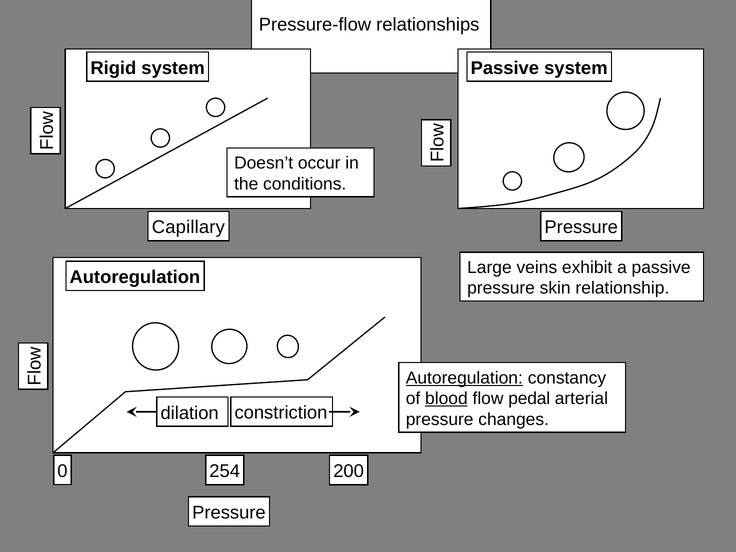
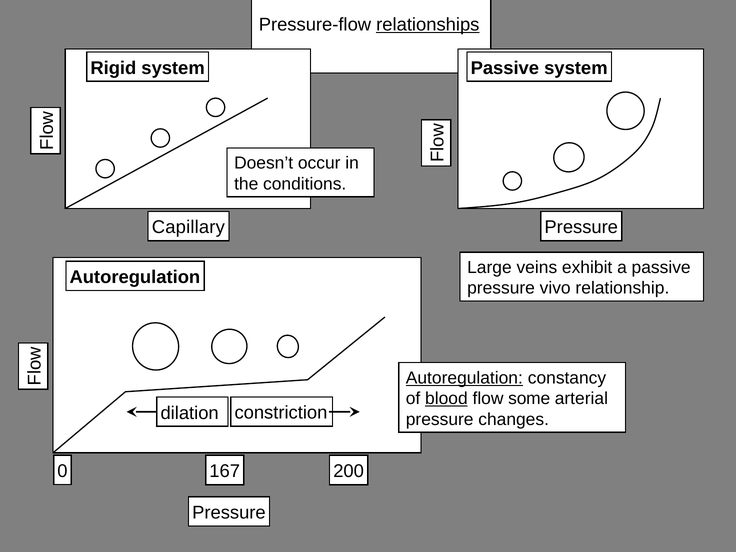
relationships underline: none -> present
skin: skin -> vivo
pedal: pedal -> some
254: 254 -> 167
